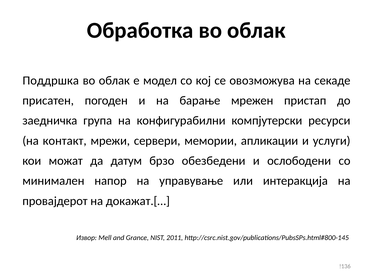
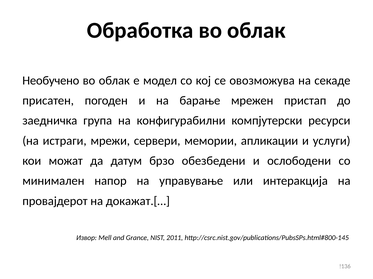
Поддршка: Поддршка -> Необучено
контакт: контакт -> истраги
